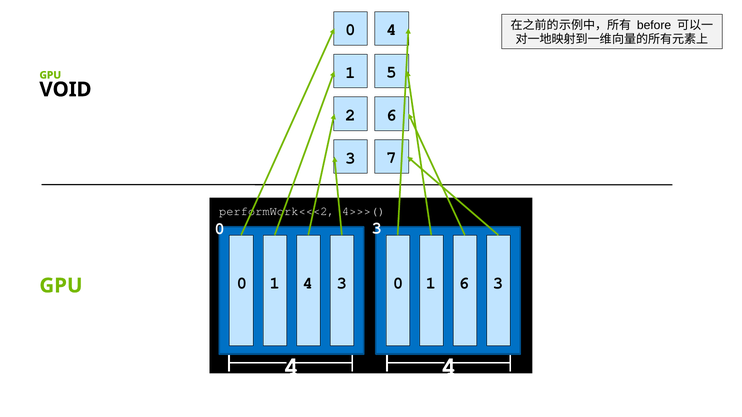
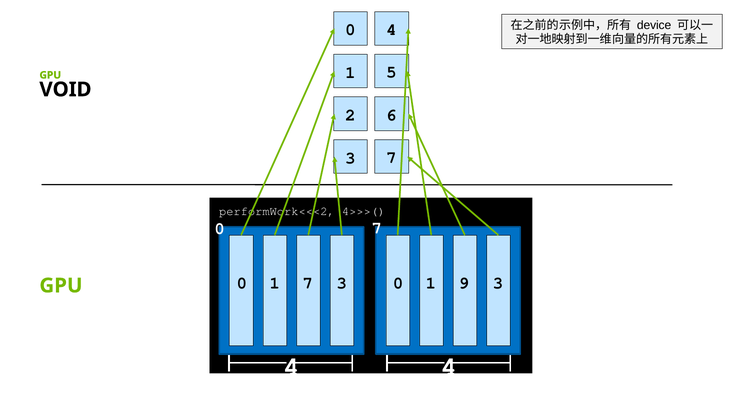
before: before -> device
0 3: 3 -> 7
1 4: 4 -> 7
1 6: 6 -> 9
